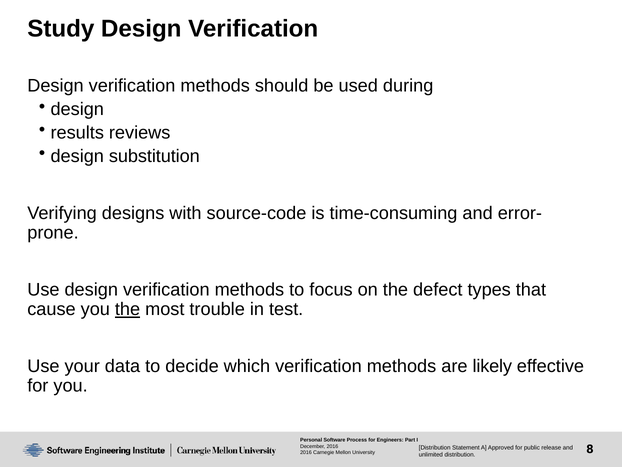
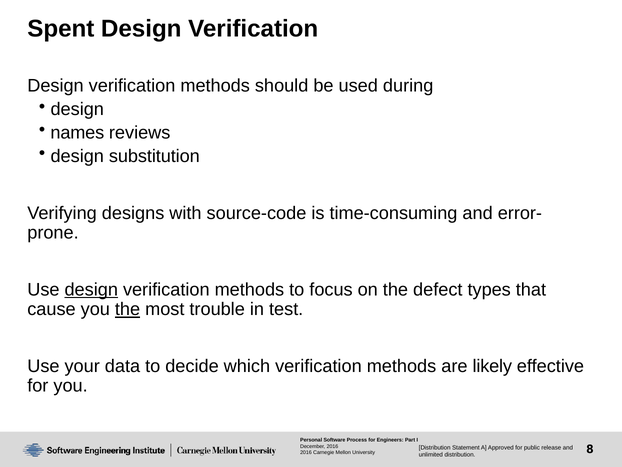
Study: Study -> Spent
results: results -> names
design at (91, 289) underline: none -> present
